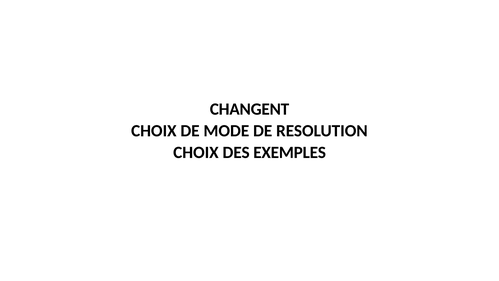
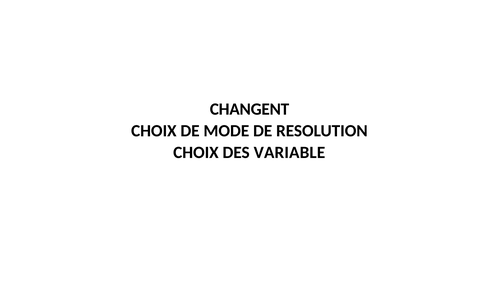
EXEMPLES: EXEMPLES -> VARIABLE
